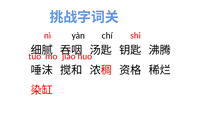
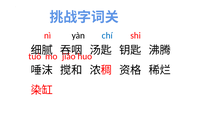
chí colour: black -> blue
